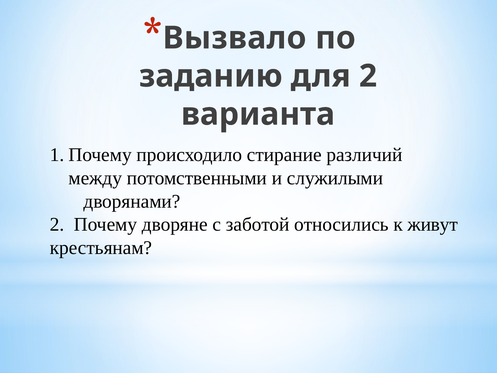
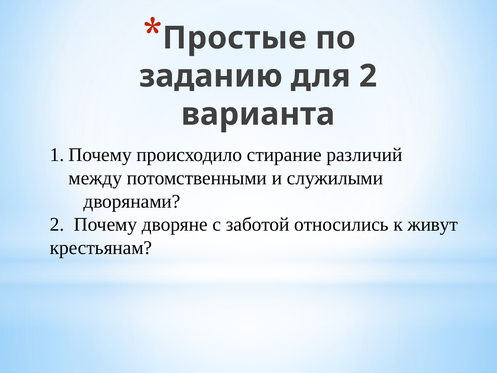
Вызвало: Вызвало -> Простые
